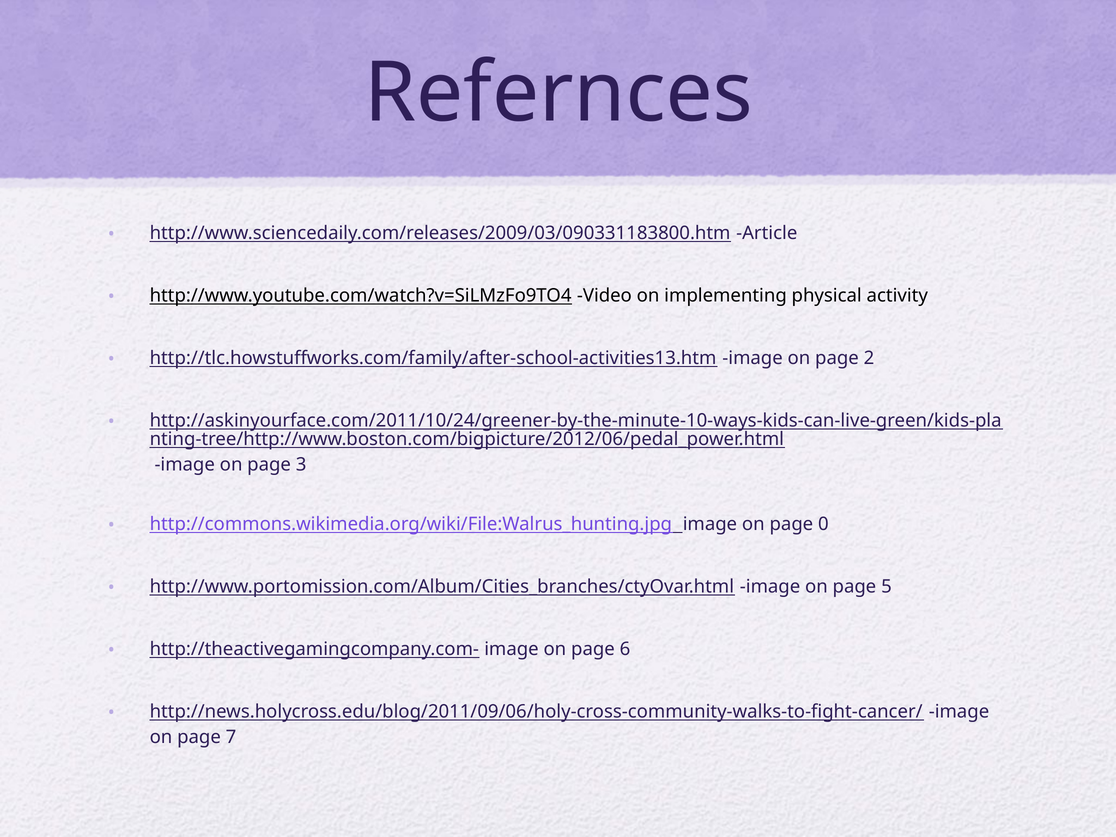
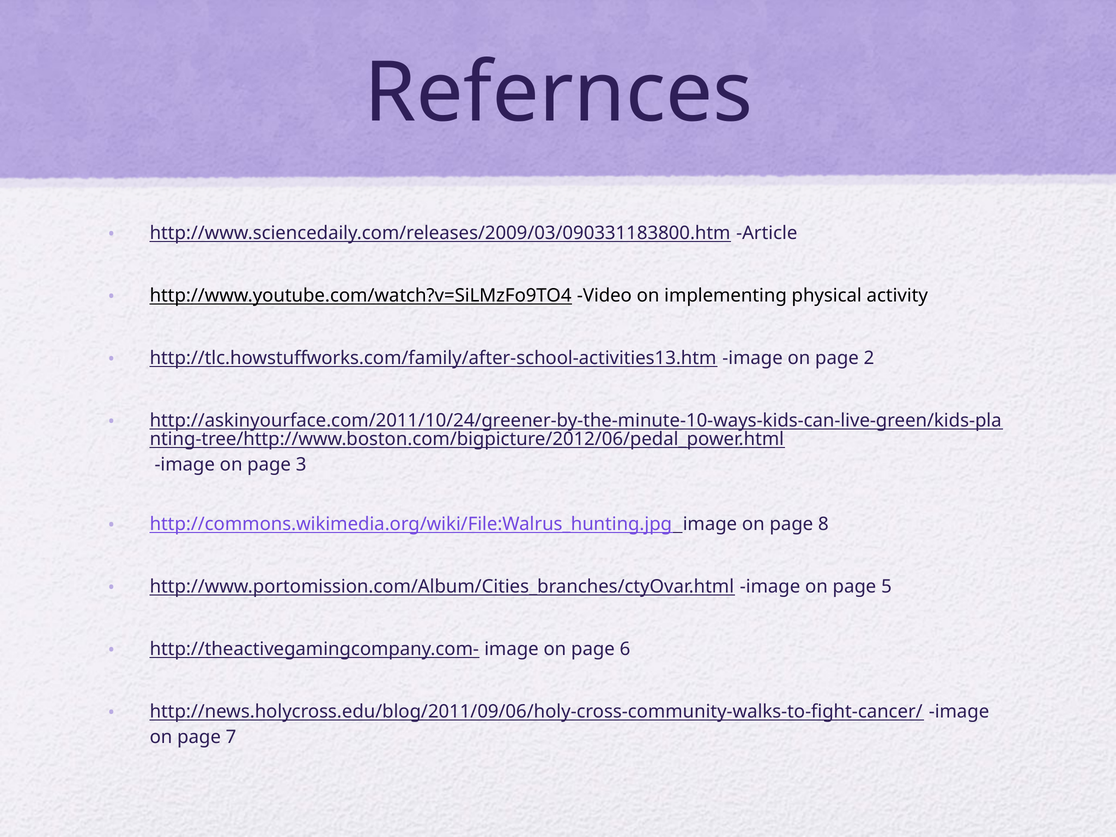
0: 0 -> 8
